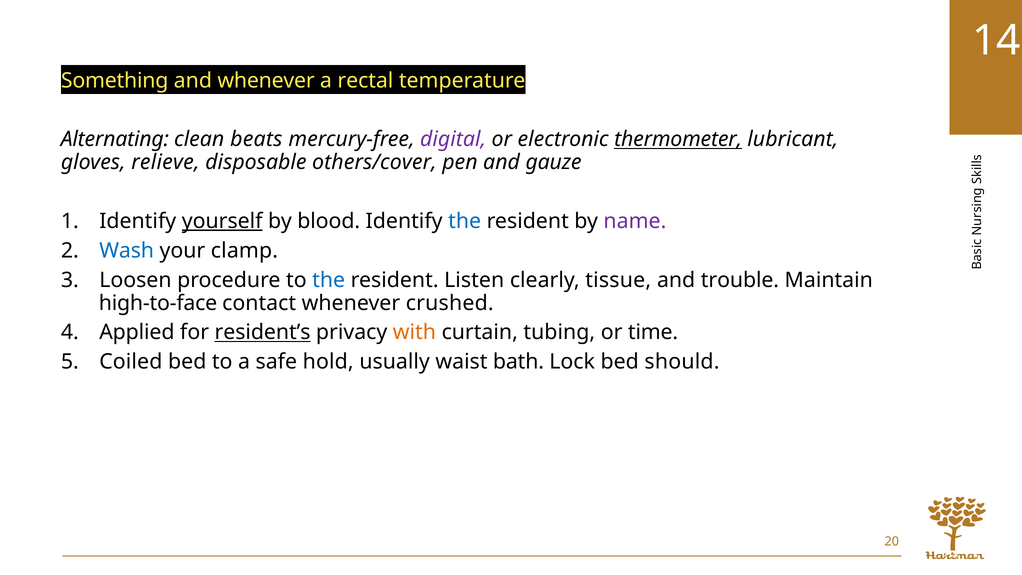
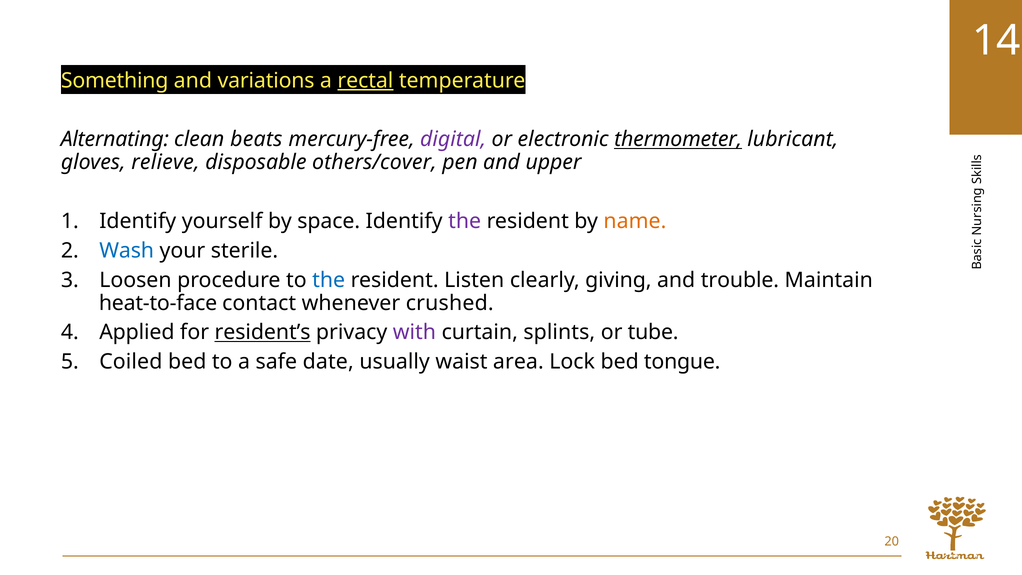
and whenever: whenever -> variations
rectal underline: none -> present
gauze: gauze -> upper
yourself underline: present -> none
blood: blood -> space
the at (465, 221) colour: blue -> purple
name colour: purple -> orange
clamp: clamp -> sterile
tissue: tissue -> giving
high-to-face: high-to-face -> heat-to-face
with colour: orange -> purple
tubing: tubing -> splints
time: time -> tube
hold: hold -> date
bath: bath -> area
should: should -> tongue
